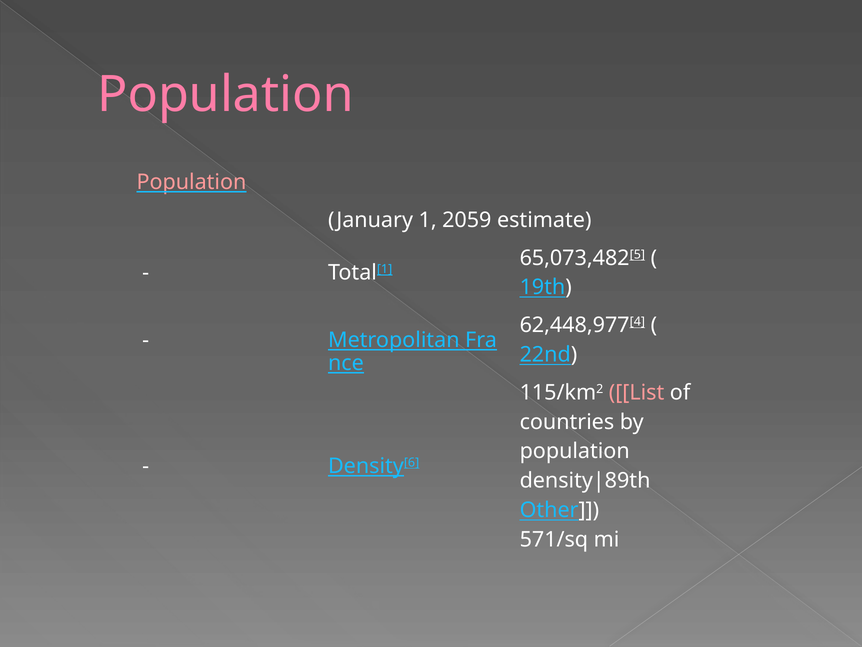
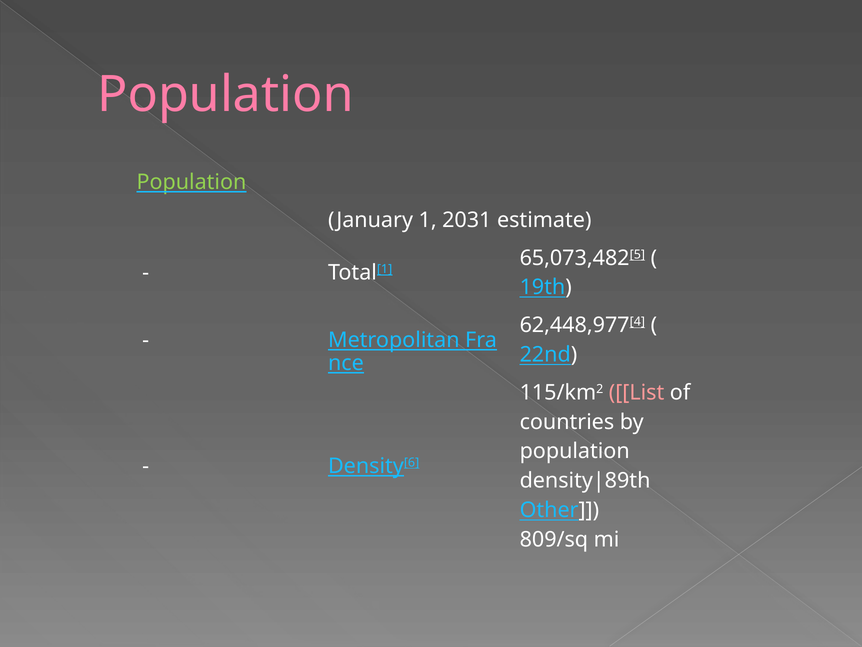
Population at (191, 182) colour: pink -> light green
2059: 2059 -> 2031
571/sq: 571/sq -> 809/sq
